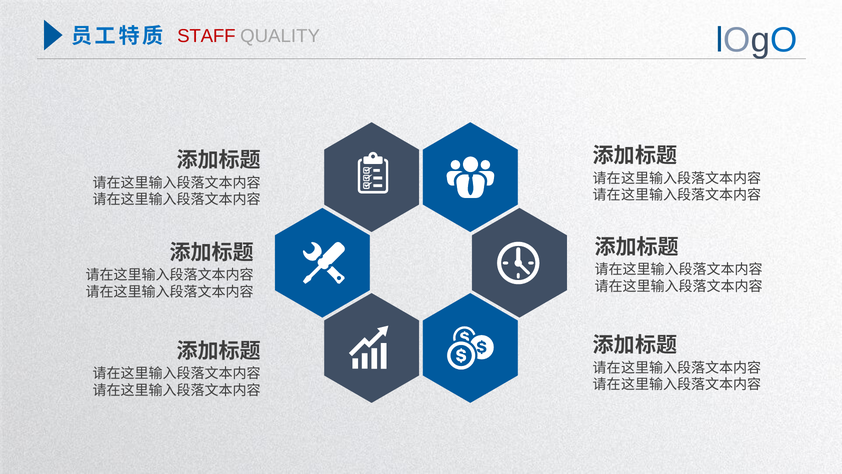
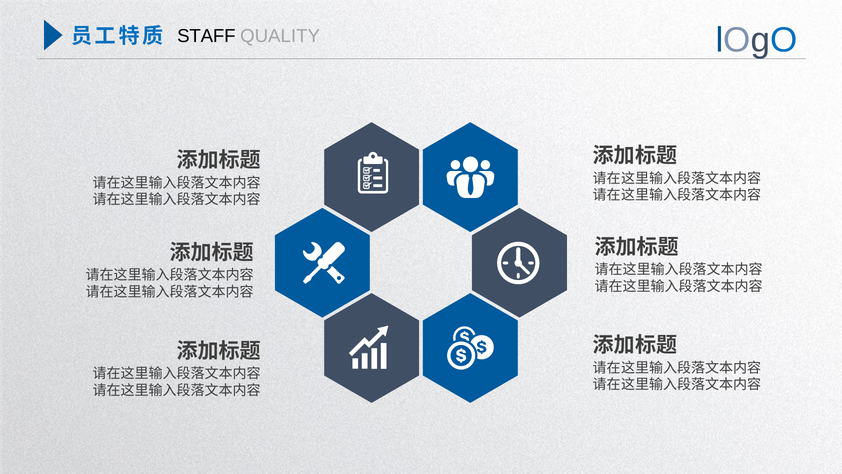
STAFF colour: red -> black
